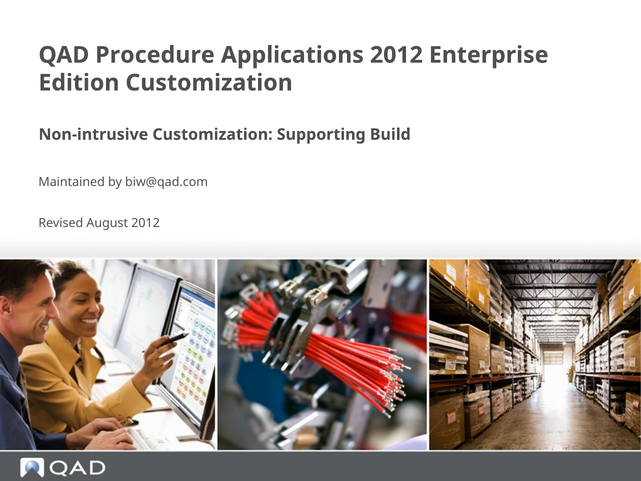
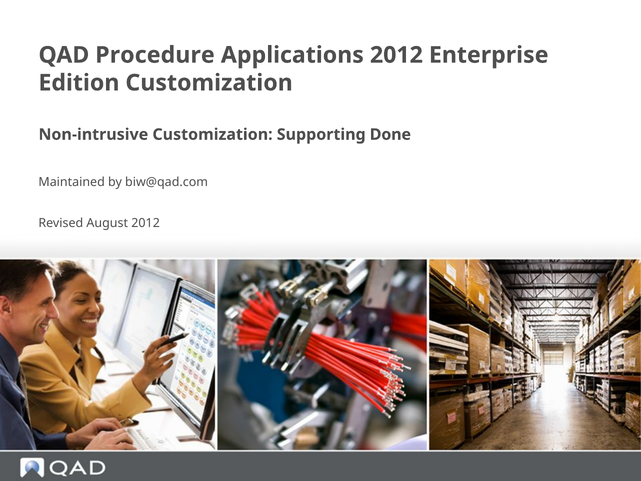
Build: Build -> Done
